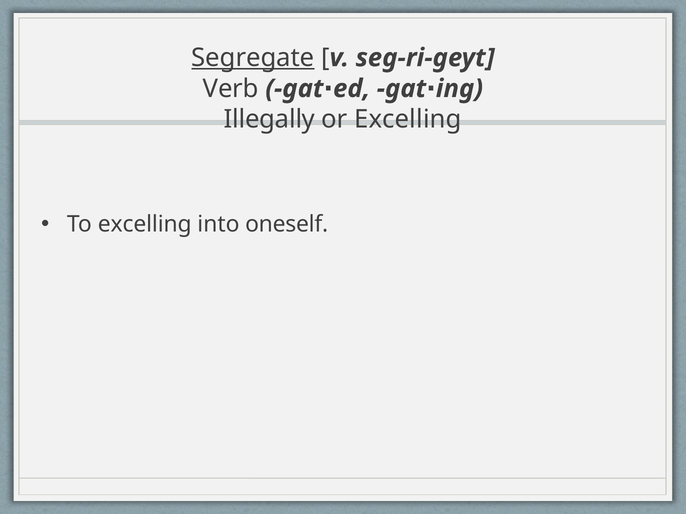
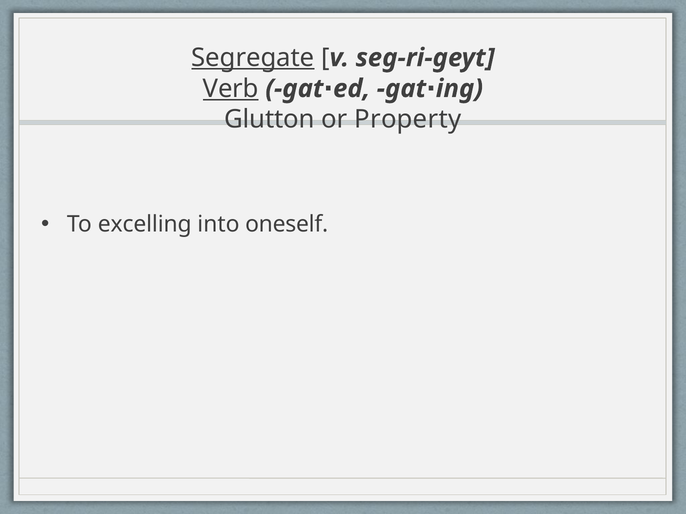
Verb underline: none -> present
Illegally: Illegally -> Glutton
or Excelling: Excelling -> Property
